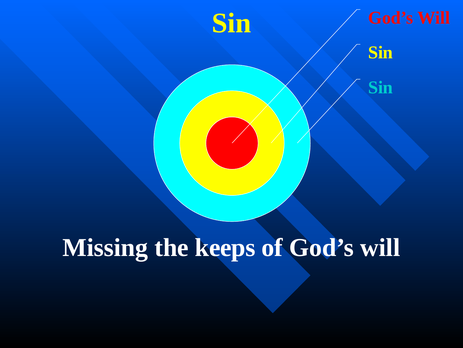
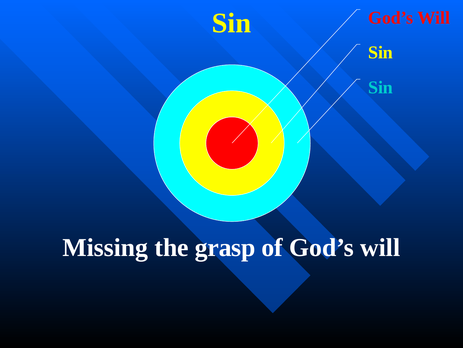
keeps: keeps -> grasp
